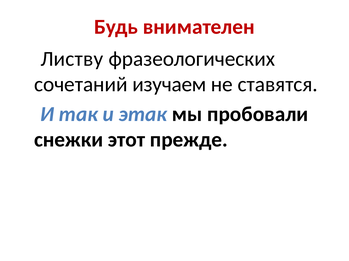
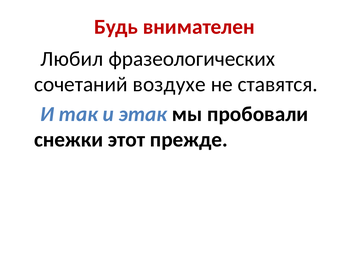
Листву: Листву -> Любил
изучаем: изучаем -> воздухе
